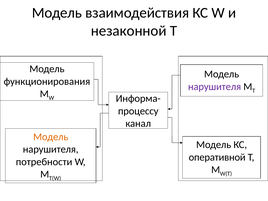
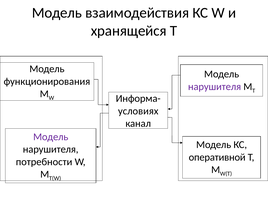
незаконной: незаконной -> хранящейся
процессу: процессу -> условиях
Модель at (51, 137) colour: orange -> purple
